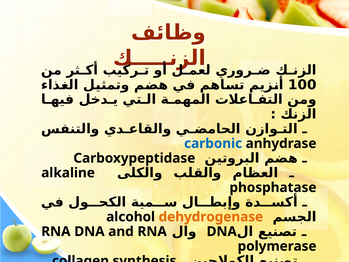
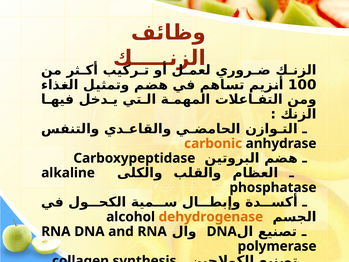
carbonic colour: blue -> orange
